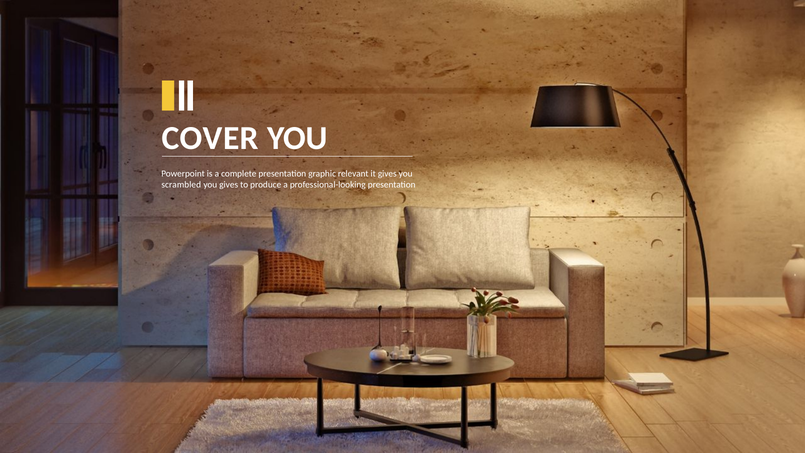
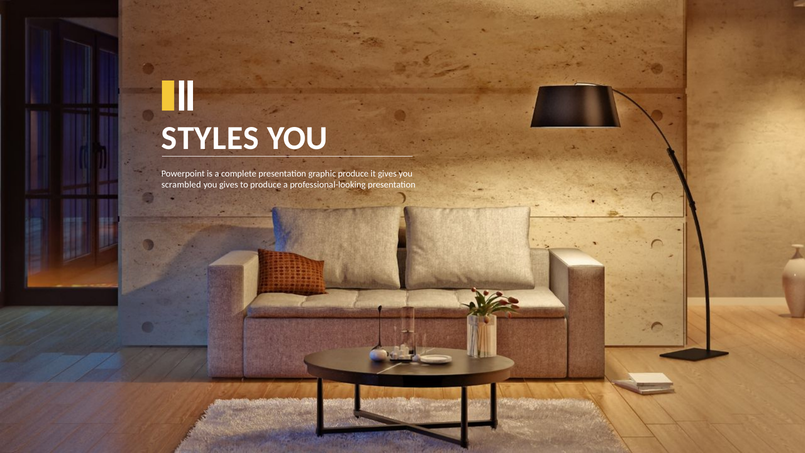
COVER: COVER -> STYLES
graphic relevant: relevant -> produce
